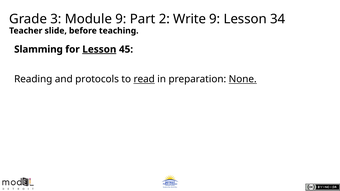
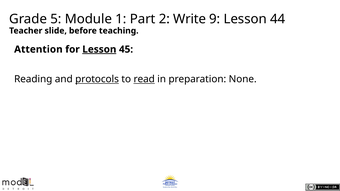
3: 3 -> 5
Module 9: 9 -> 1
34: 34 -> 44
Slamming: Slamming -> Attention
protocols underline: none -> present
None underline: present -> none
